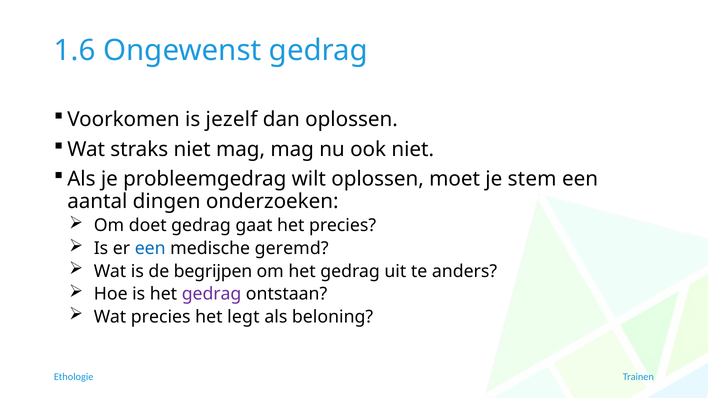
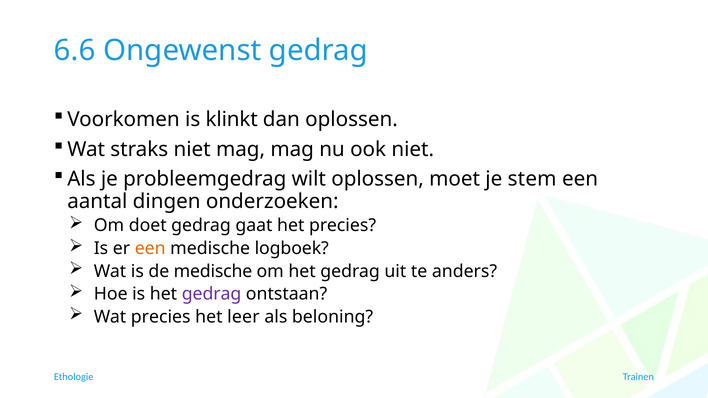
1.6: 1.6 -> 6.6
jezelf: jezelf -> klinkt
een at (150, 249) colour: blue -> orange
geremd: geremd -> logboek
de begrijpen: begrijpen -> medische
legt: legt -> leer
